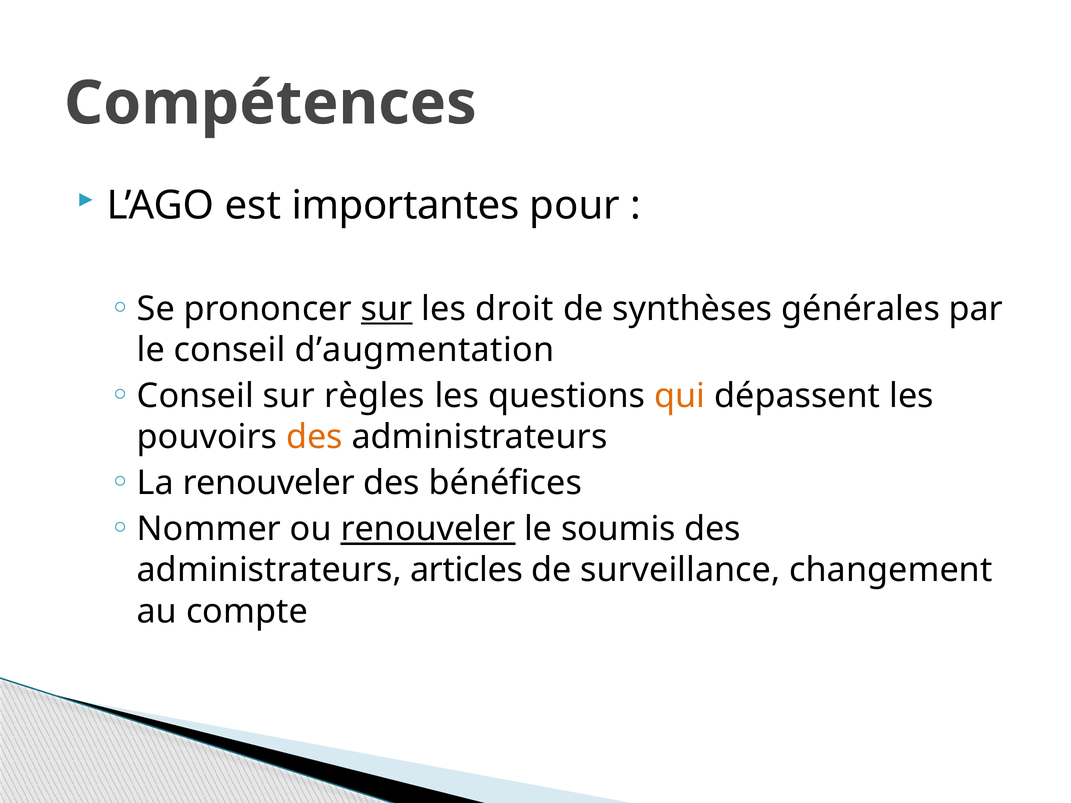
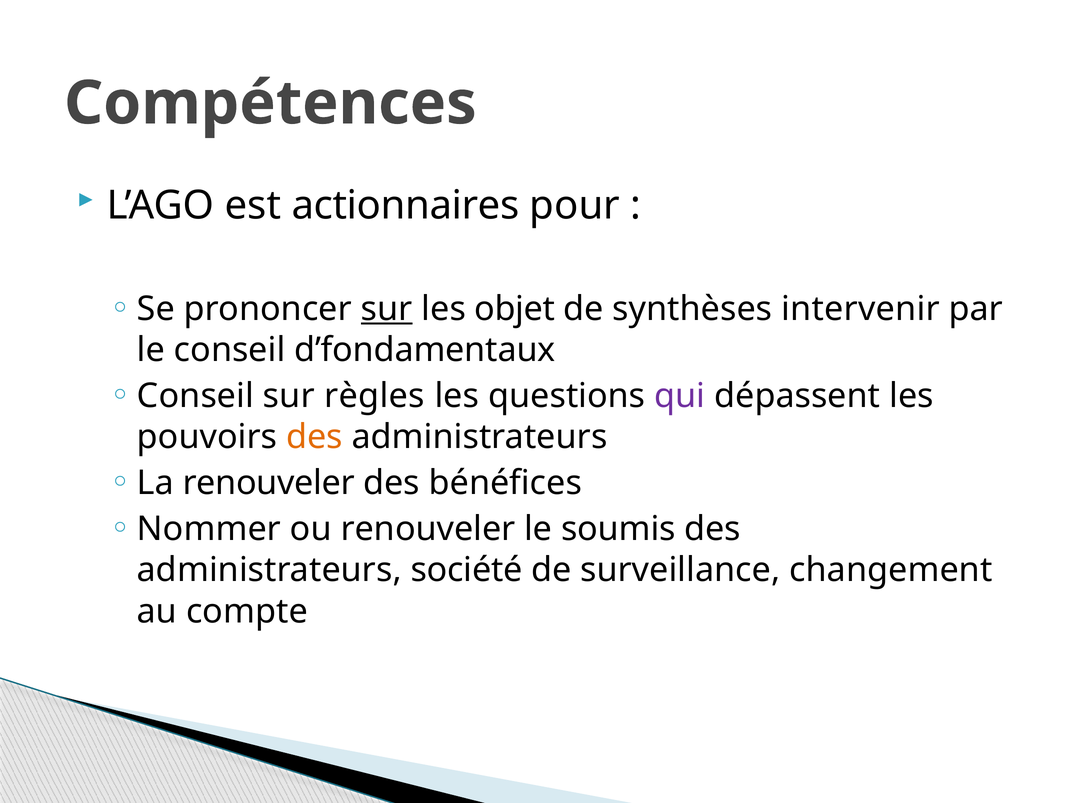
importantes: importantes -> actionnaires
droit: droit -> objet
générales: générales -> intervenir
d’augmentation: d’augmentation -> d’fondamentaux
qui colour: orange -> purple
renouveler at (428, 529) underline: present -> none
articles: articles -> société
